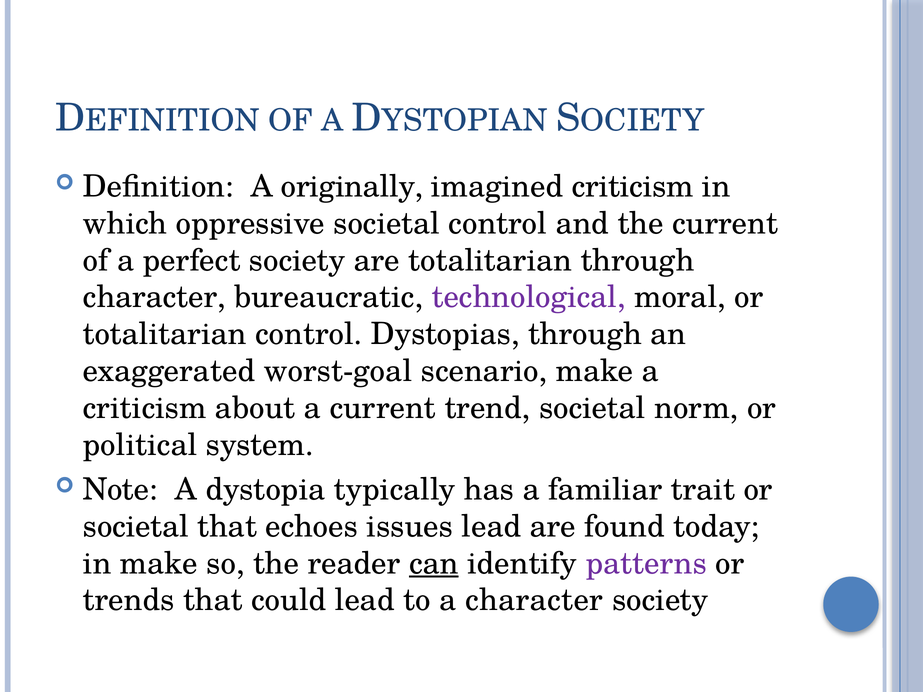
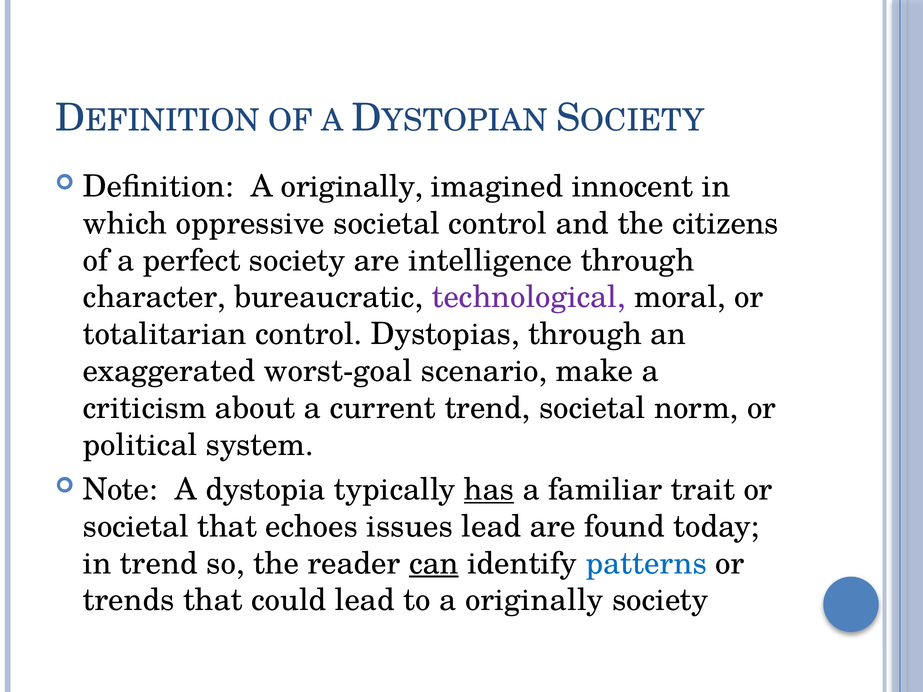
imagined criticism: criticism -> innocent
the current: current -> citizens
are totalitarian: totalitarian -> intelligence
has underline: none -> present
in make: make -> trend
patterns colour: purple -> blue
to a character: character -> originally
